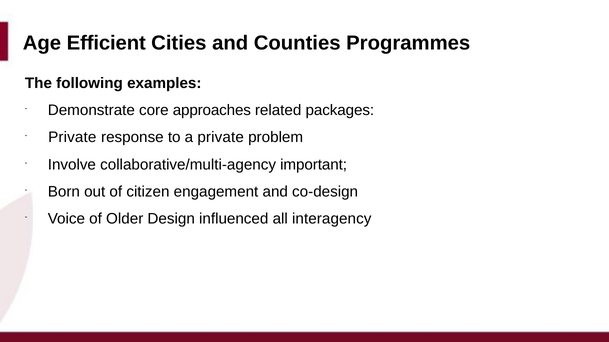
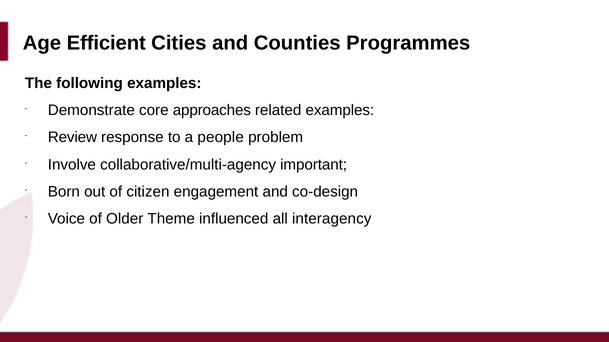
related packages: packages -> examples
Private at (72, 138): Private -> Review
a private: private -> people
Design: Design -> Theme
